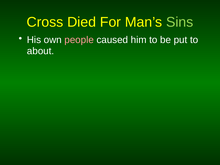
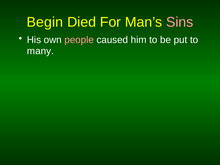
Cross: Cross -> Begin
Sins colour: light green -> pink
about: about -> many
